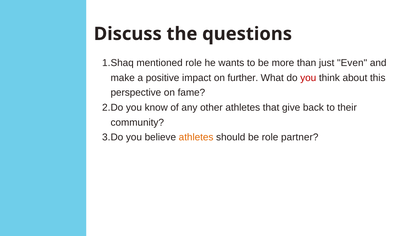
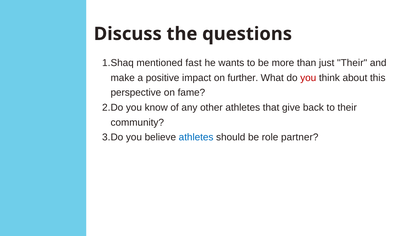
mentioned role: role -> fast
just Even: Even -> Their
athletes at (196, 137) colour: orange -> blue
